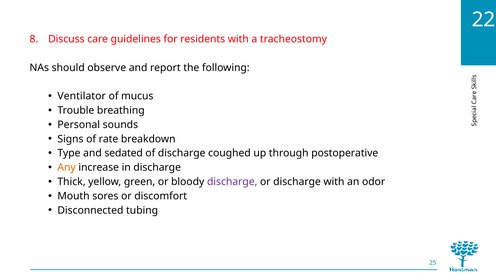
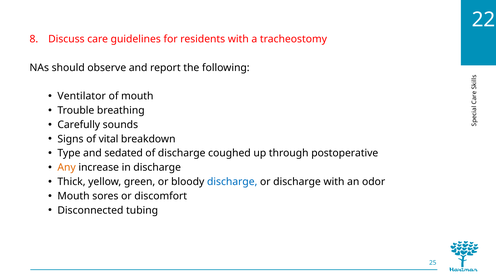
of mucus: mucus -> mouth
Personal: Personal -> Carefully
rate: rate -> vital
discharge at (232, 182) colour: purple -> blue
